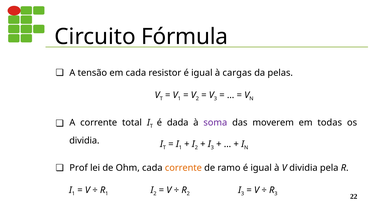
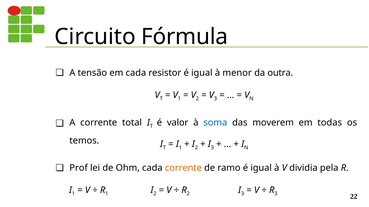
cargas: cargas -> menor
pelas: pelas -> outra
dada: dada -> valor
soma colour: purple -> blue
dividia at (84, 141): dividia -> temos
